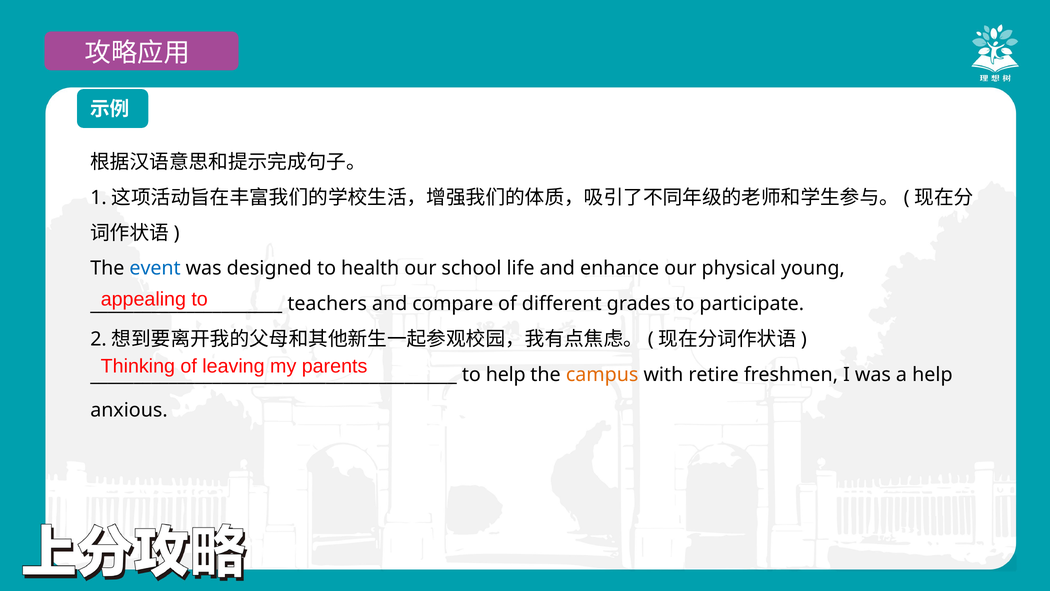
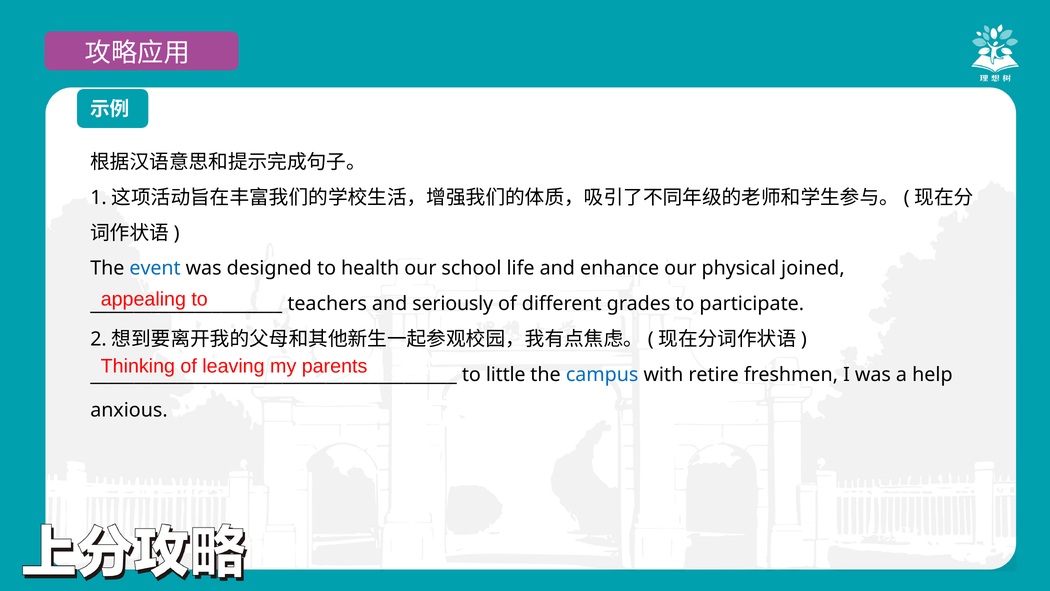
young: young -> joined
compare: compare -> seriously
to help: help -> little
campus colour: orange -> blue
